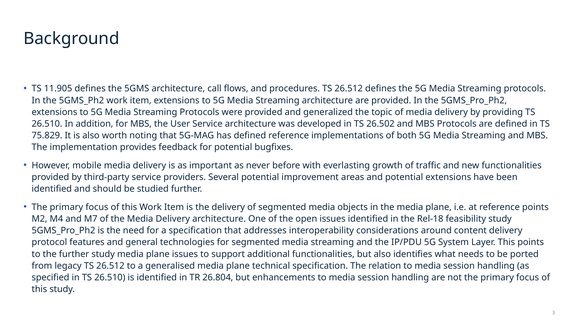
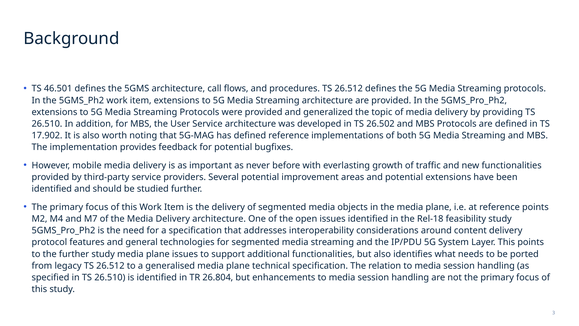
11.905: 11.905 -> 46.501
75.829: 75.829 -> 17.902
